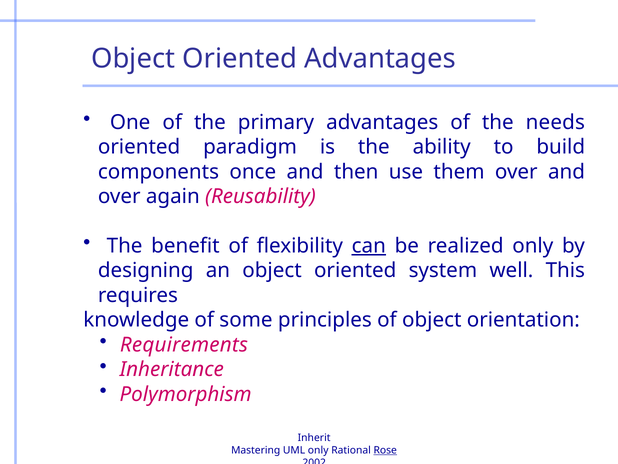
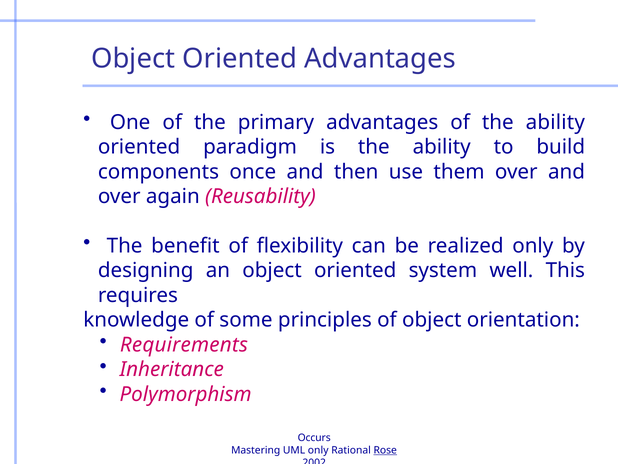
of the needs: needs -> ability
can underline: present -> none
Inherit: Inherit -> Occurs
